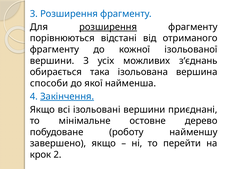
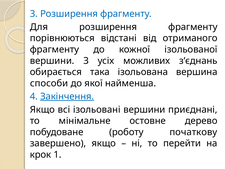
розширення at (108, 27) underline: present -> none
найменшу: найменшу -> початкову
2: 2 -> 1
